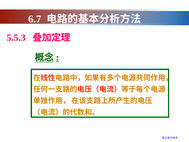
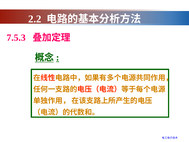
6.7: 6.7 -> 2.2
5.5.3: 5.5.3 -> 7.5.3
